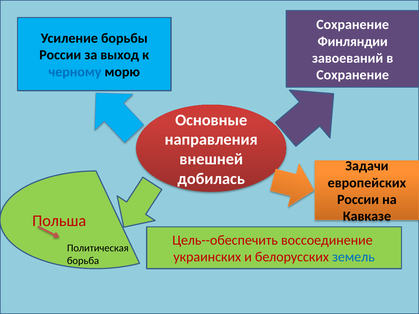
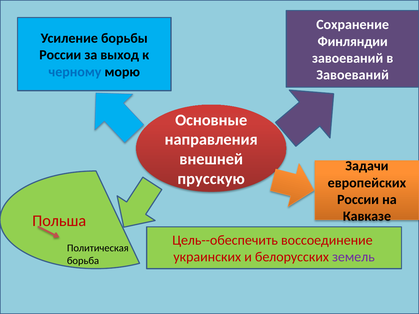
Сохранение at (353, 75): Сохранение -> Завоеваний
добилась: добилась -> прусскую
земель colour: blue -> purple
